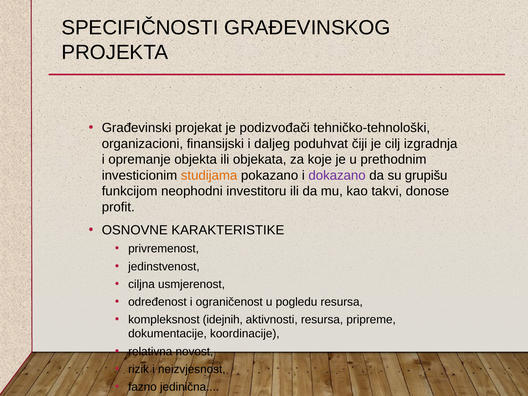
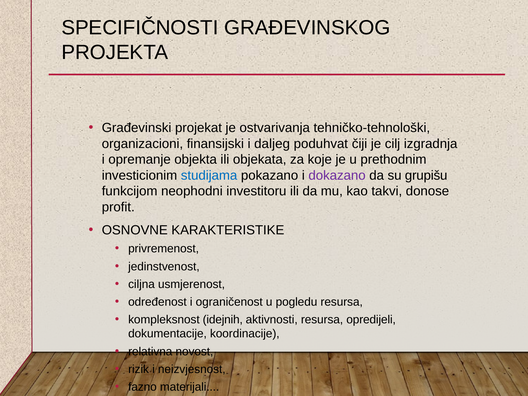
podizvođači: podizvođači -> ostvarivanja
studijama colour: orange -> blue
pripreme: pripreme -> opredijeli
jedinična: jedinična -> materijali
